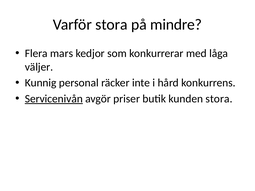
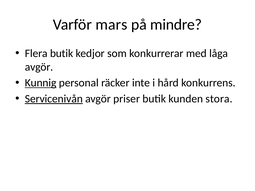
Varför stora: stora -> mars
Flera mars: mars -> butik
väljer at (39, 67): väljer -> avgör
Kunnig underline: none -> present
